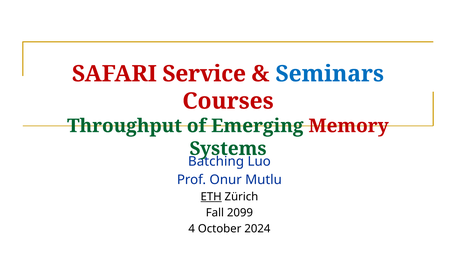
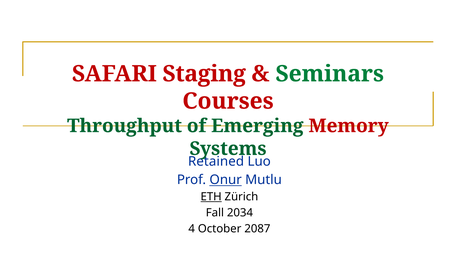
Service: Service -> Staging
Seminars colour: blue -> green
Batching: Batching -> Retained
Onur underline: none -> present
2099: 2099 -> 2034
2024: 2024 -> 2087
